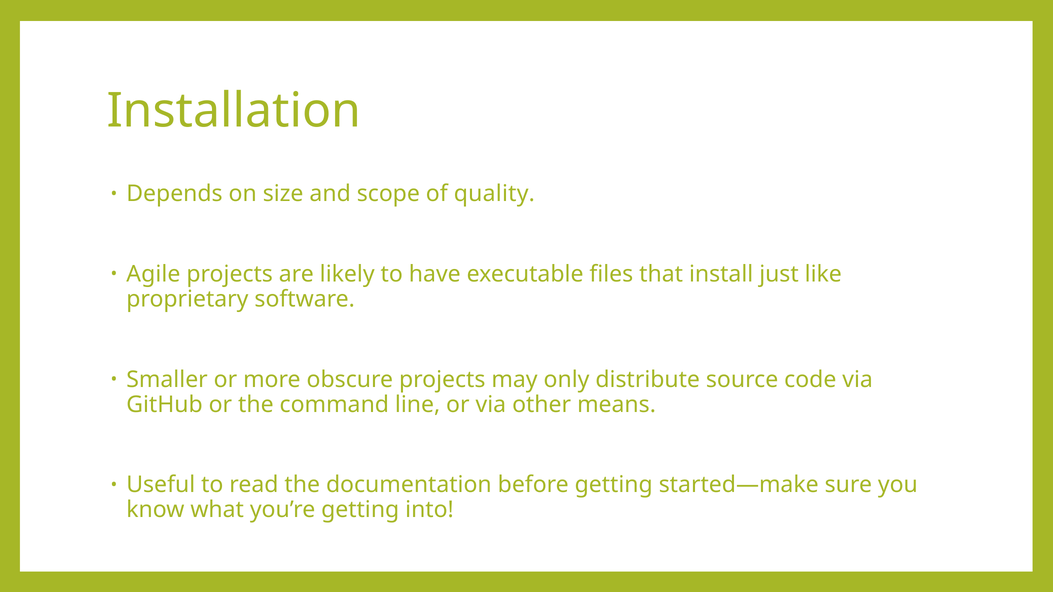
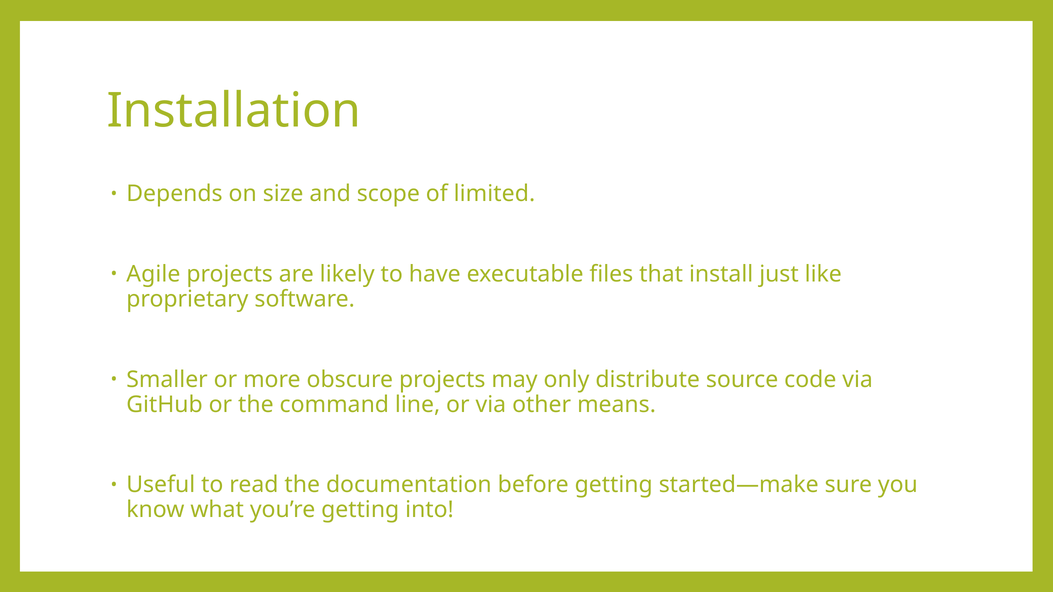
quality: quality -> limited
